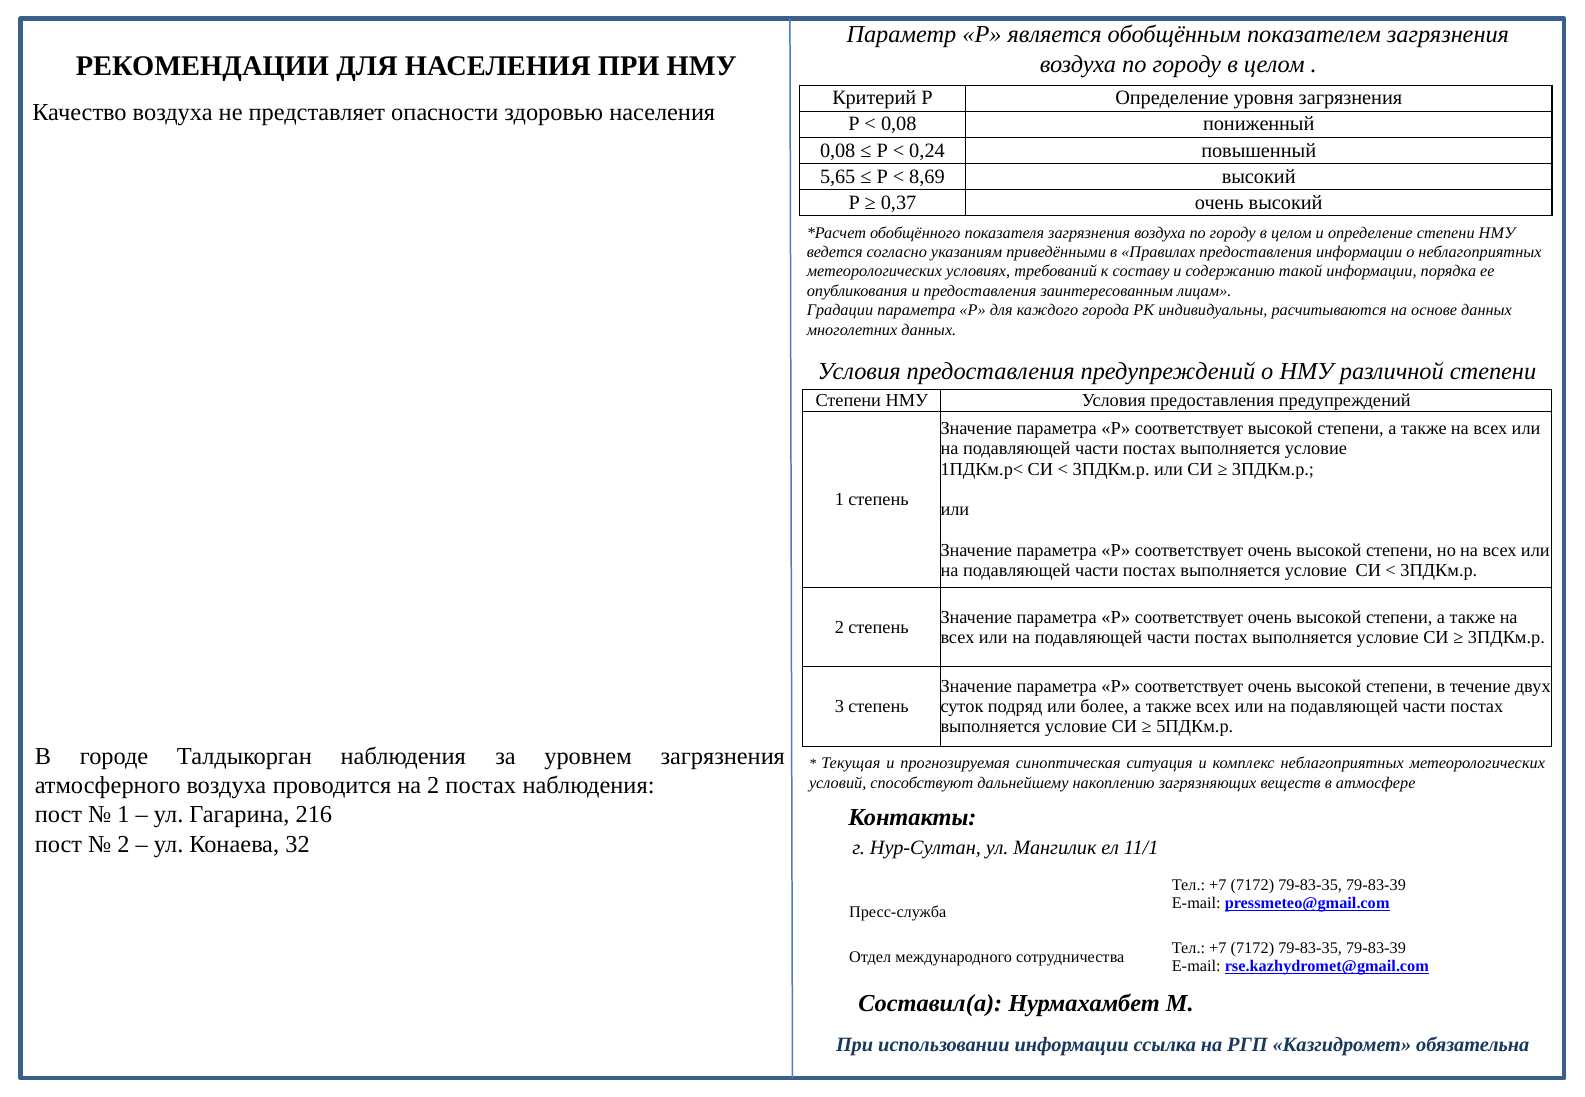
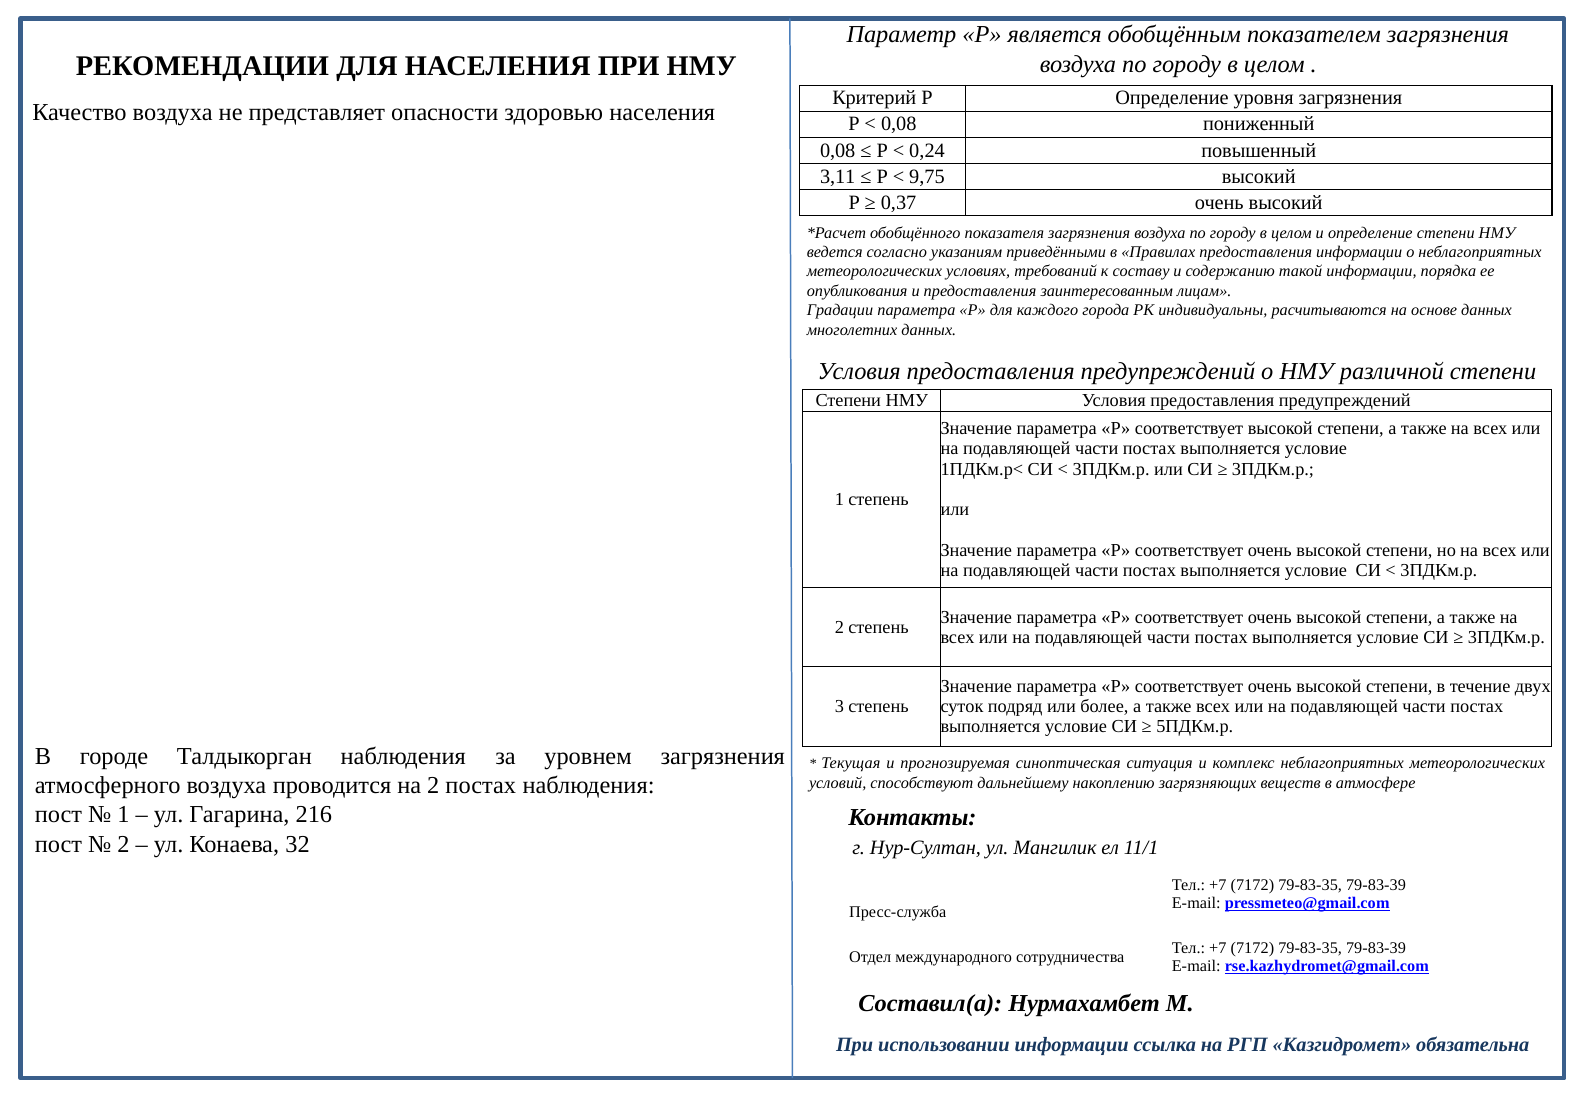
5,65: 5,65 -> 3,11
8,69: 8,69 -> 9,75
